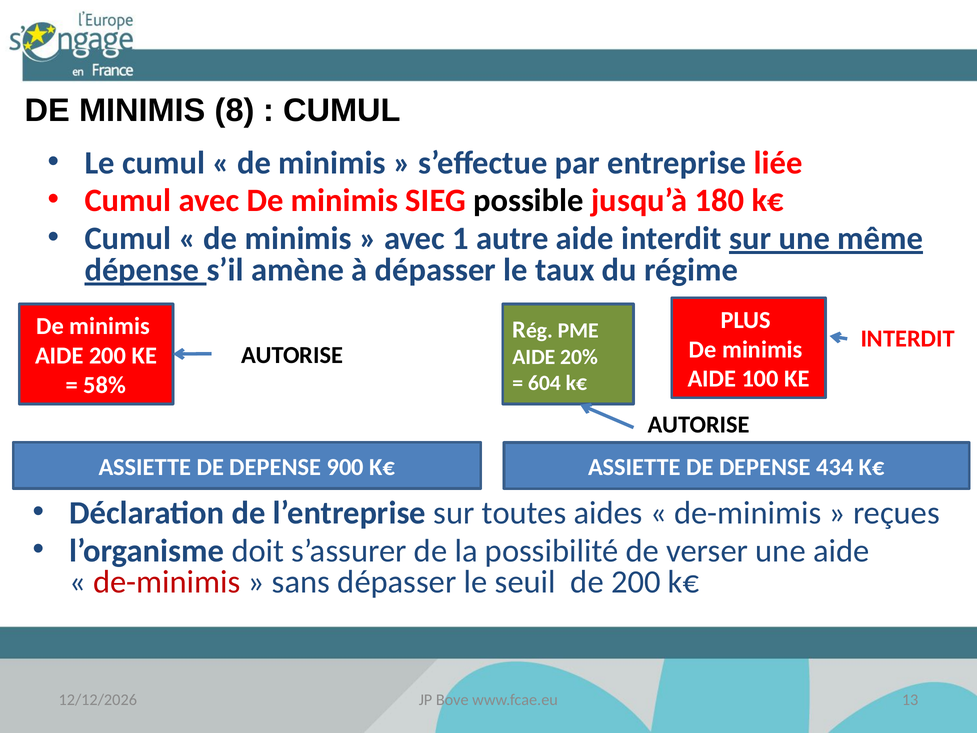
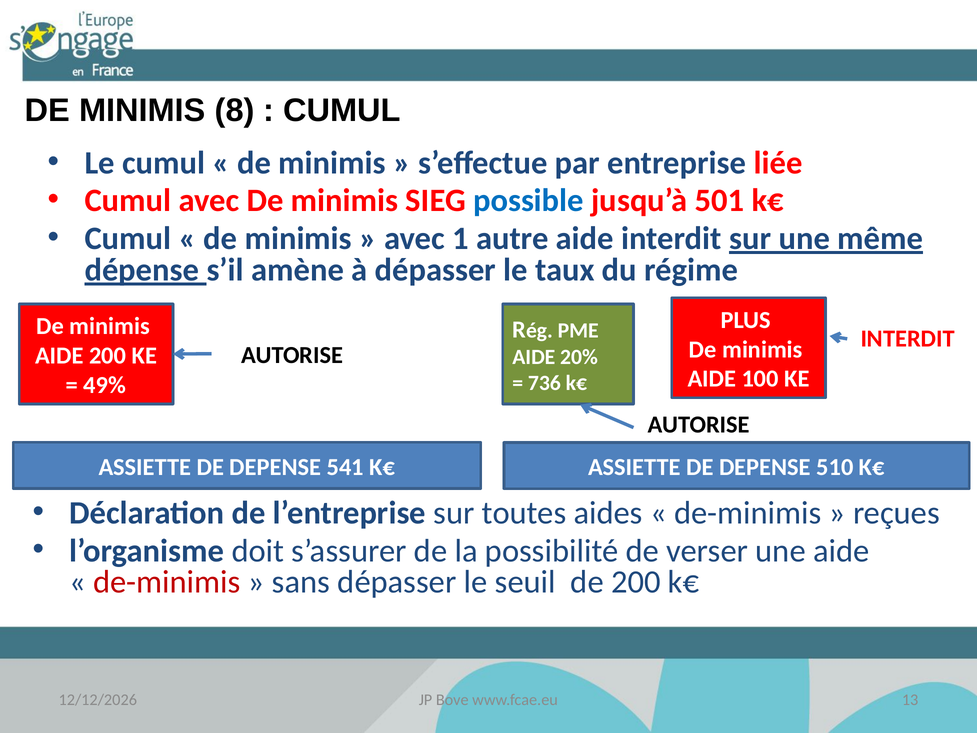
possible colour: black -> blue
180: 180 -> 501
604: 604 -> 736
58%: 58% -> 49%
900: 900 -> 541
434: 434 -> 510
